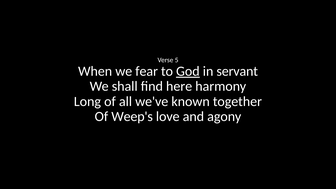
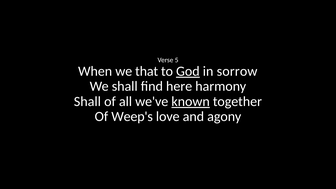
fear: fear -> that
servant: servant -> sorrow
Long at (87, 101): Long -> Shall
known underline: none -> present
